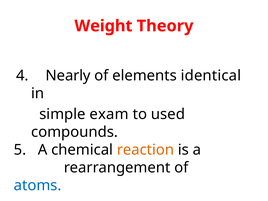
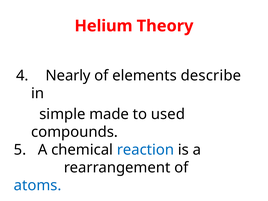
Weight: Weight -> Helium
identical: identical -> describe
exam: exam -> made
reaction colour: orange -> blue
